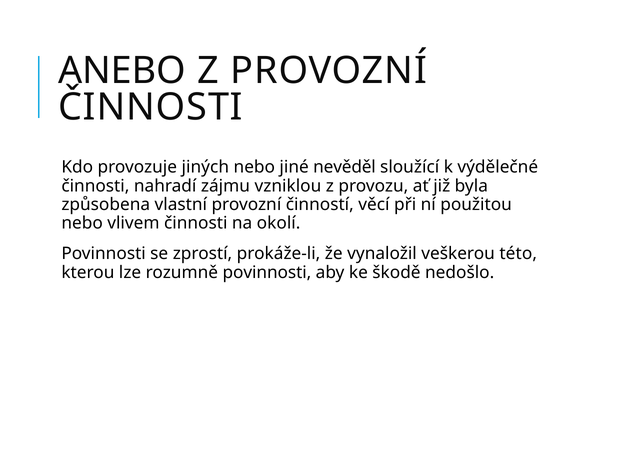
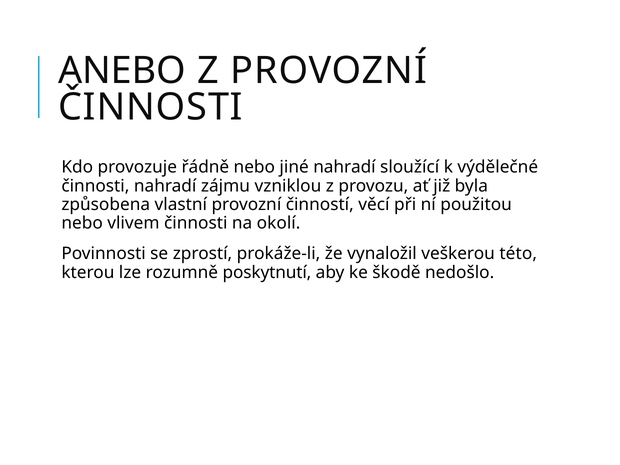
jiných: jiných -> řádně
jiné nevěděl: nevěděl -> nahradí
rozumně povinnosti: povinnosti -> poskytnutí
